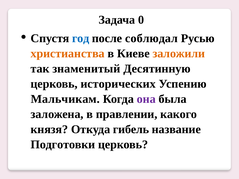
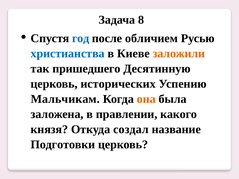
0: 0 -> 8
соблюдал: соблюдал -> обличием
христианства colour: orange -> blue
знаменитый: знаменитый -> пришедшего
она colour: purple -> orange
гибель: гибель -> создал
